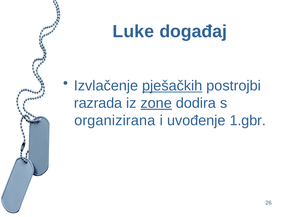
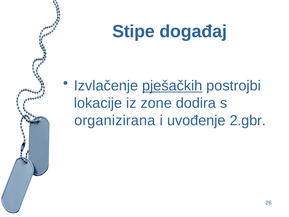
Luke: Luke -> Stipe
razrada: razrada -> lokacije
zone underline: present -> none
1.gbr: 1.gbr -> 2.gbr
